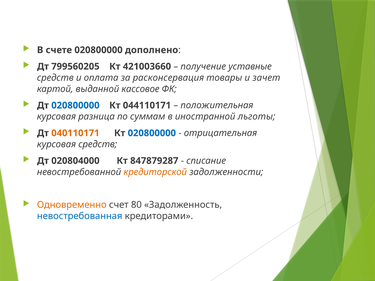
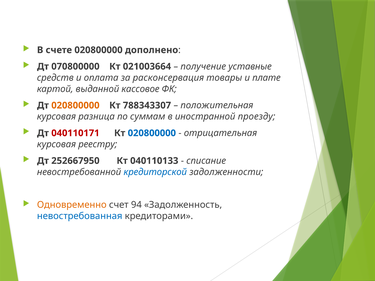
799560205: 799560205 -> 070800000
421003660: 421003660 -> 021003664
зачет: зачет -> плате
020800000 at (75, 105) colour: blue -> orange
044110171: 044110171 -> 788343307
льготы: льготы -> проезду
040110171 colour: orange -> red
курсовая средств: средств -> реестру
020804000: 020804000 -> 252667950
847879287: 847879287 -> 040110133
кредиторской colour: orange -> blue
80: 80 -> 94
